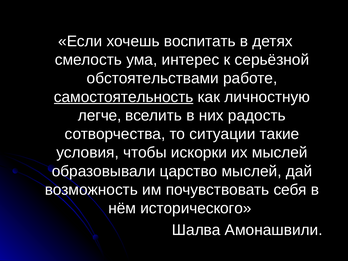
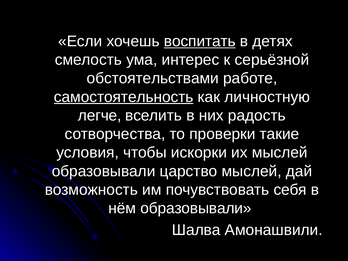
воспитать underline: none -> present
ситуации: ситуации -> проверки
нём исторического: исторического -> образовывали
